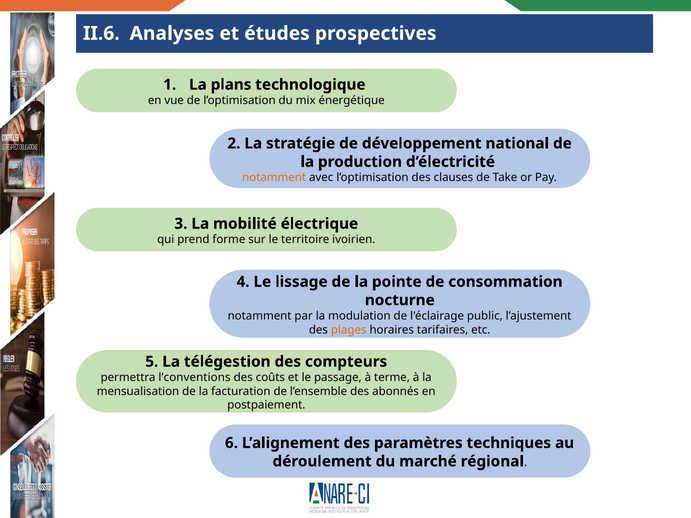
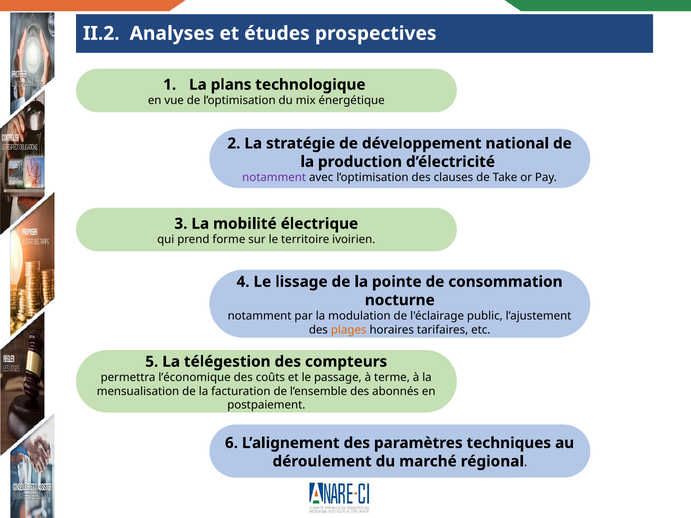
II.6: II.6 -> II.2
notamment at (274, 178) colour: orange -> purple
l’conventions: l’conventions -> l’économique
